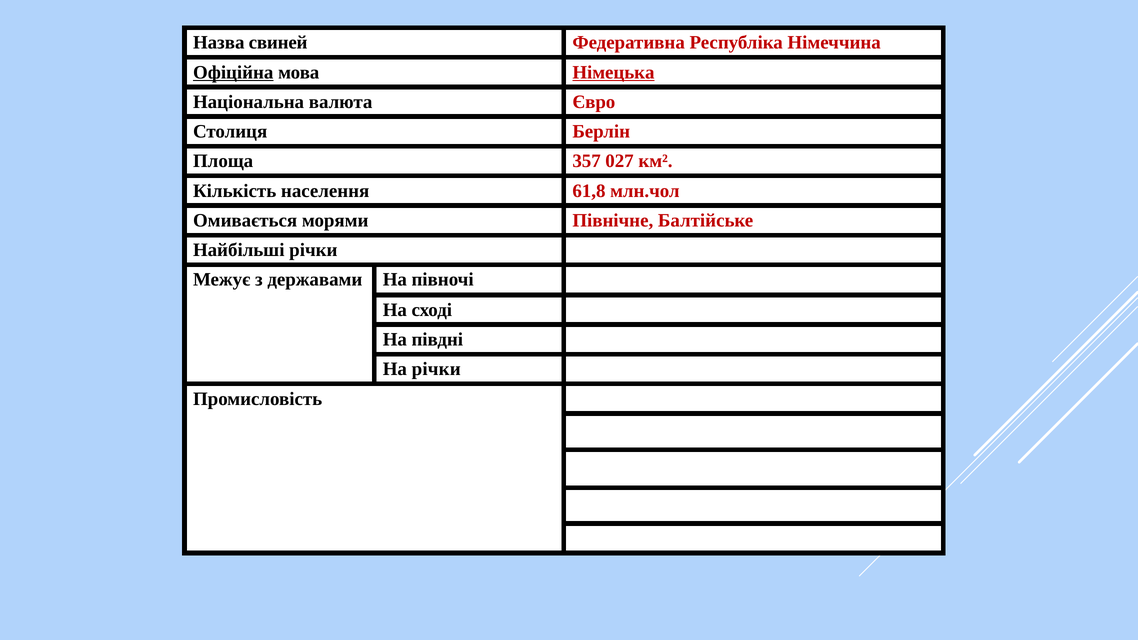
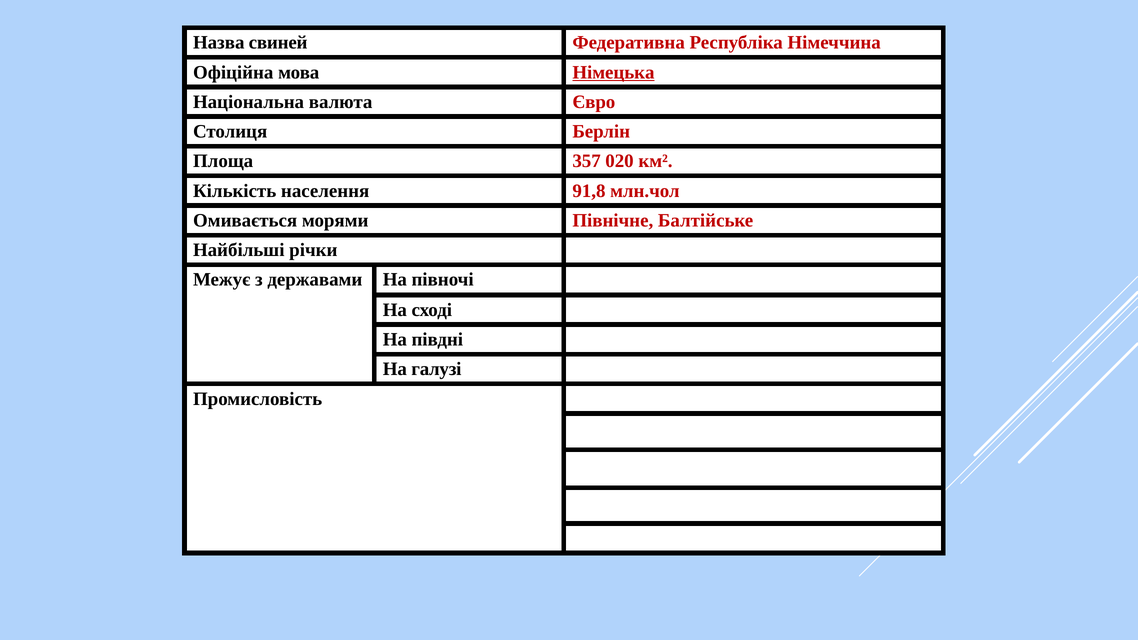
Офіційна underline: present -> none
027: 027 -> 020
61,8: 61,8 -> 91,8
На річки: річки -> галузі
